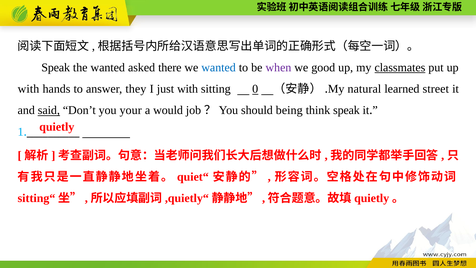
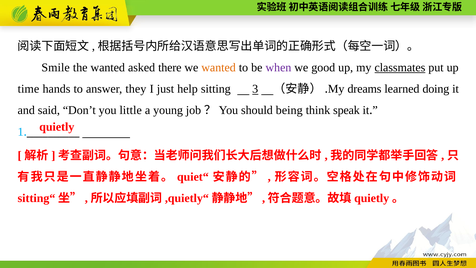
Speak at (56, 67): Speak -> Smile
wanted at (219, 67) colour: blue -> orange
with at (28, 89): with -> time
just with: with -> help
0: 0 -> 3
natural: natural -> dreams
street: street -> doing
said underline: present -> none
your: your -> little
would: would -> young
